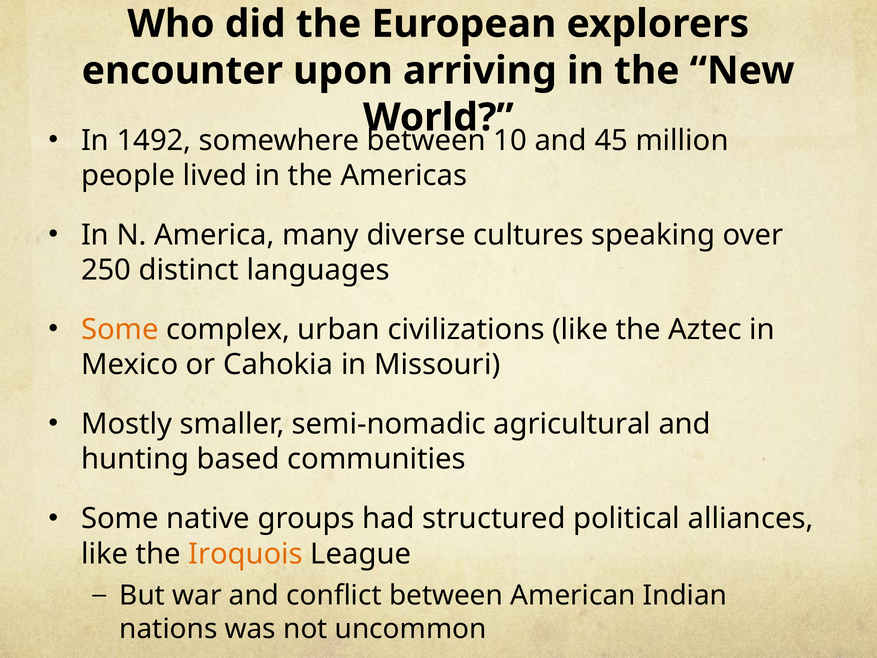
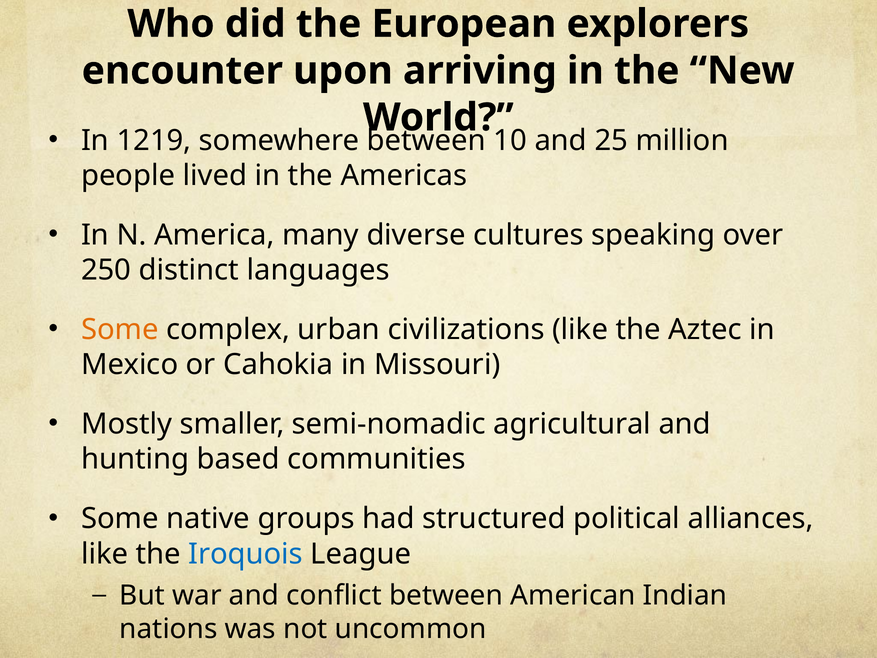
1492: 1492 -> 1219
45: 45 -> 25
Iroquois colour: orange -> blue
